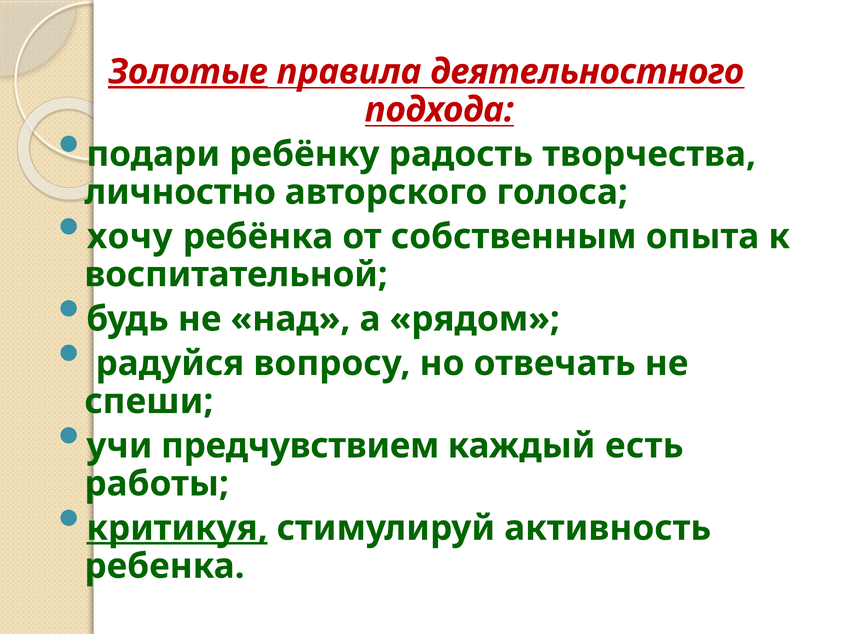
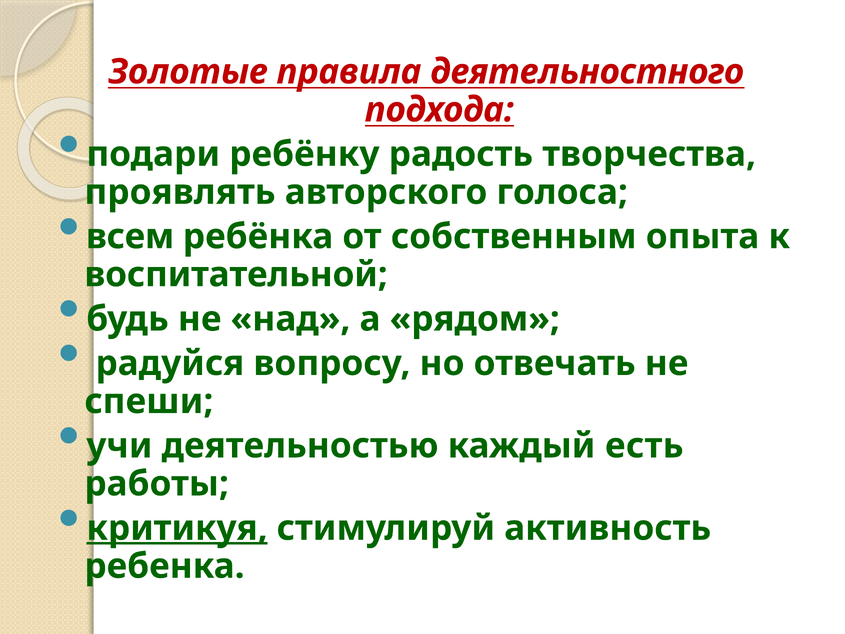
Золотые underline: present -> none
личностно: личностно -> проявлять
хочу: хочу -> всем
предчувствием: предчувствием -> деятельностью
